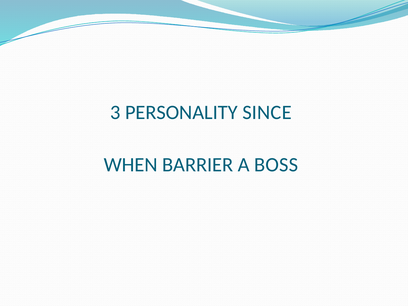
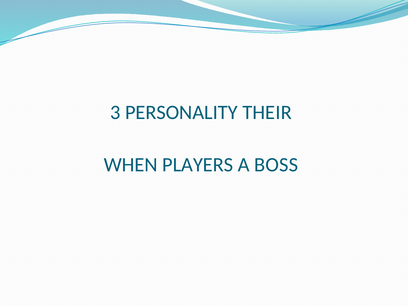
SINCE: SINCE -> THEIR
BARRIER: BARRIER -> PLAYERS
